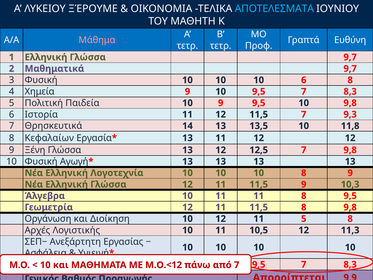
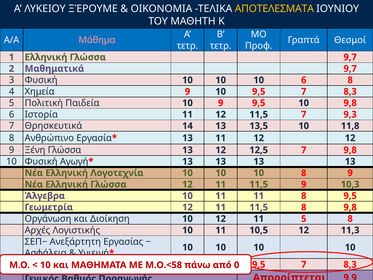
ΑΠΟΤΕΛΕΣΜΑΤΑ colour: light blue -> yellow
Ευθύνη: Ευθύνη -> Θεσμοί
Κεφαλαίων: Κεφαλαίων -> Ανθρώπινο
Μ.Ο.<12: Μ.Ο.<12 -> Μ.Ο.<58
7 at (237, 265): 7 -> 0
